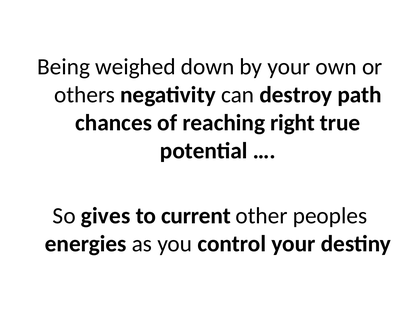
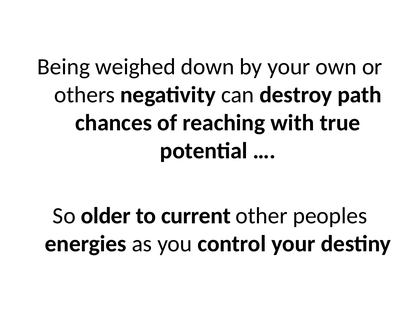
right: right -> with
gives: gives -> older
